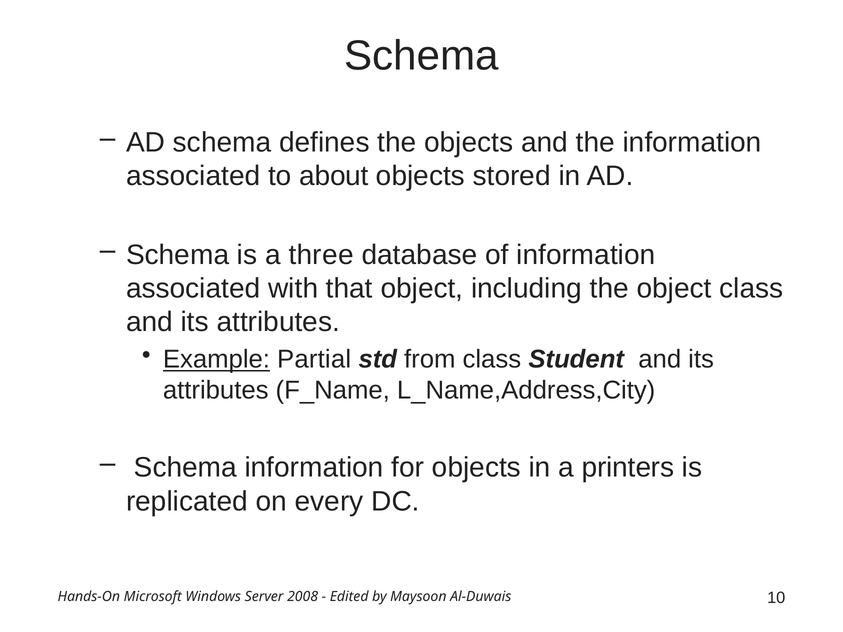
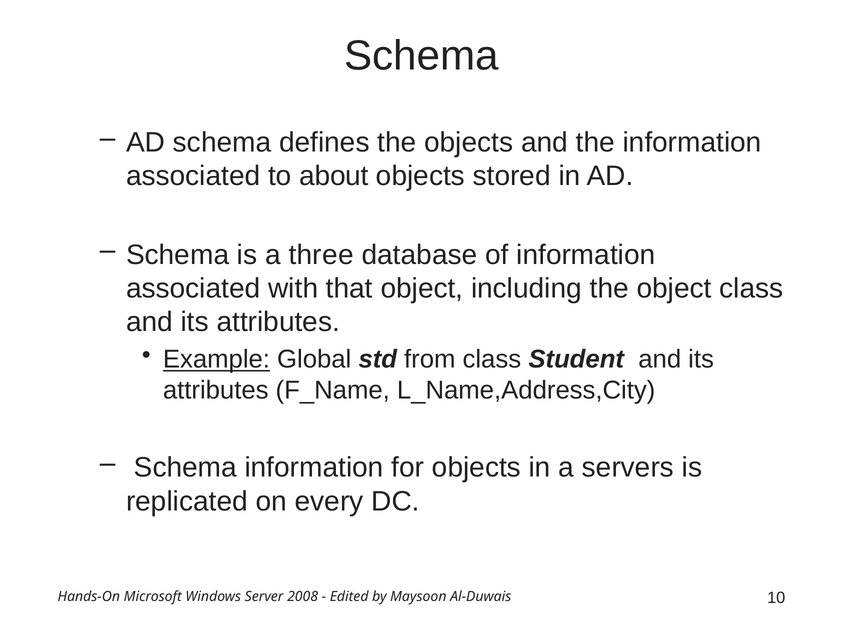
Partial: Partial -> Global
printers: printers -> servers
